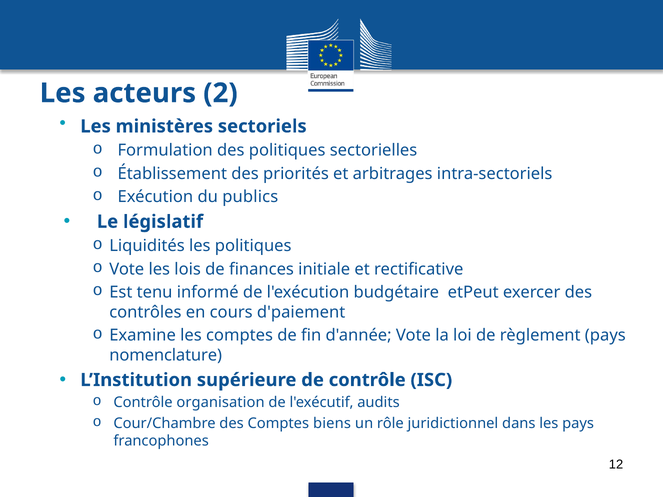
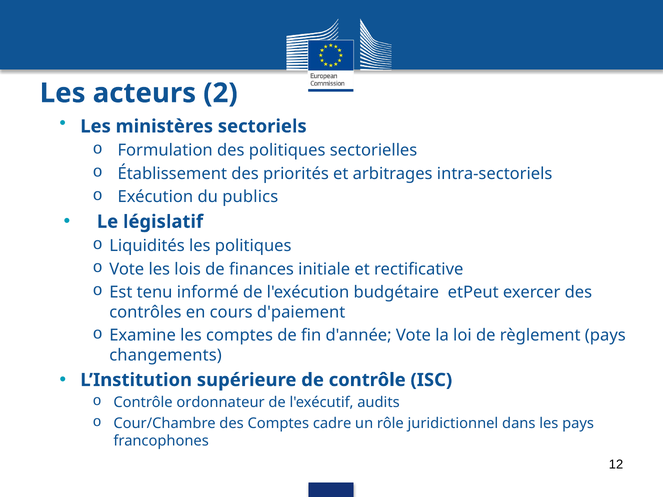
nomenclature: nomenclature -> changements
organisation: organisation -> ordonnateur
biens: biens -> cadre
